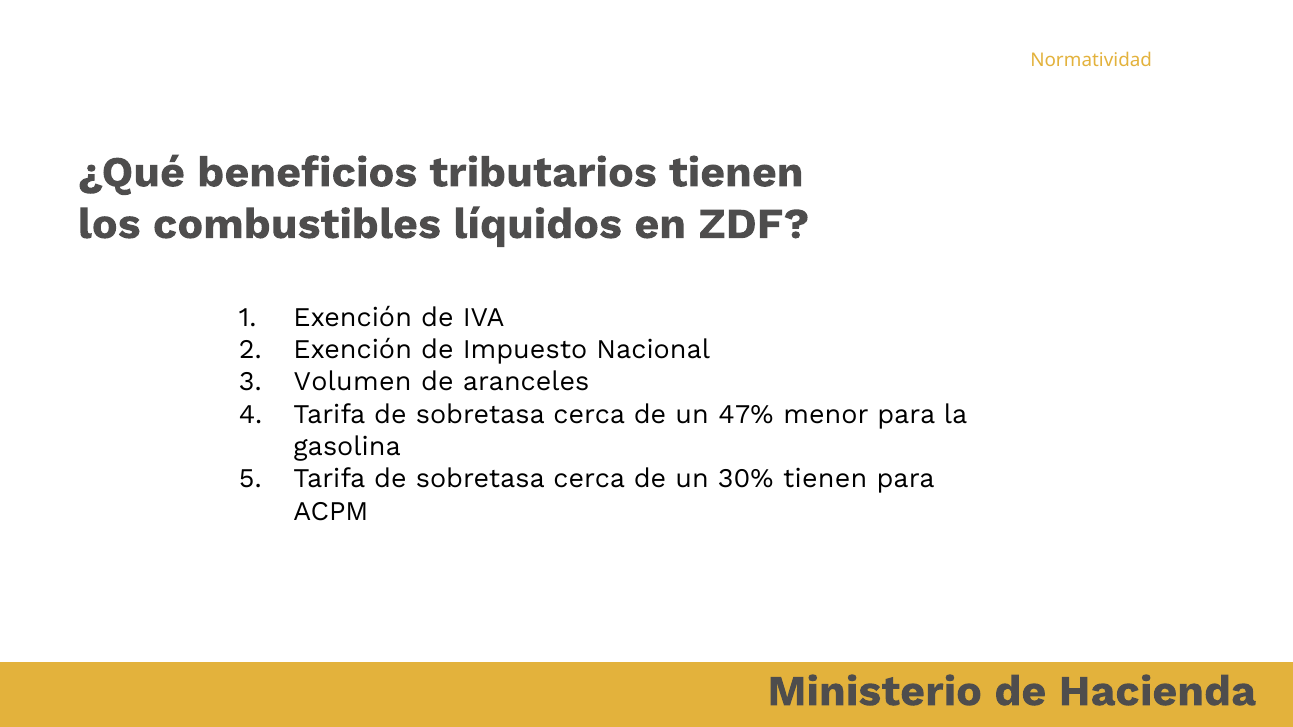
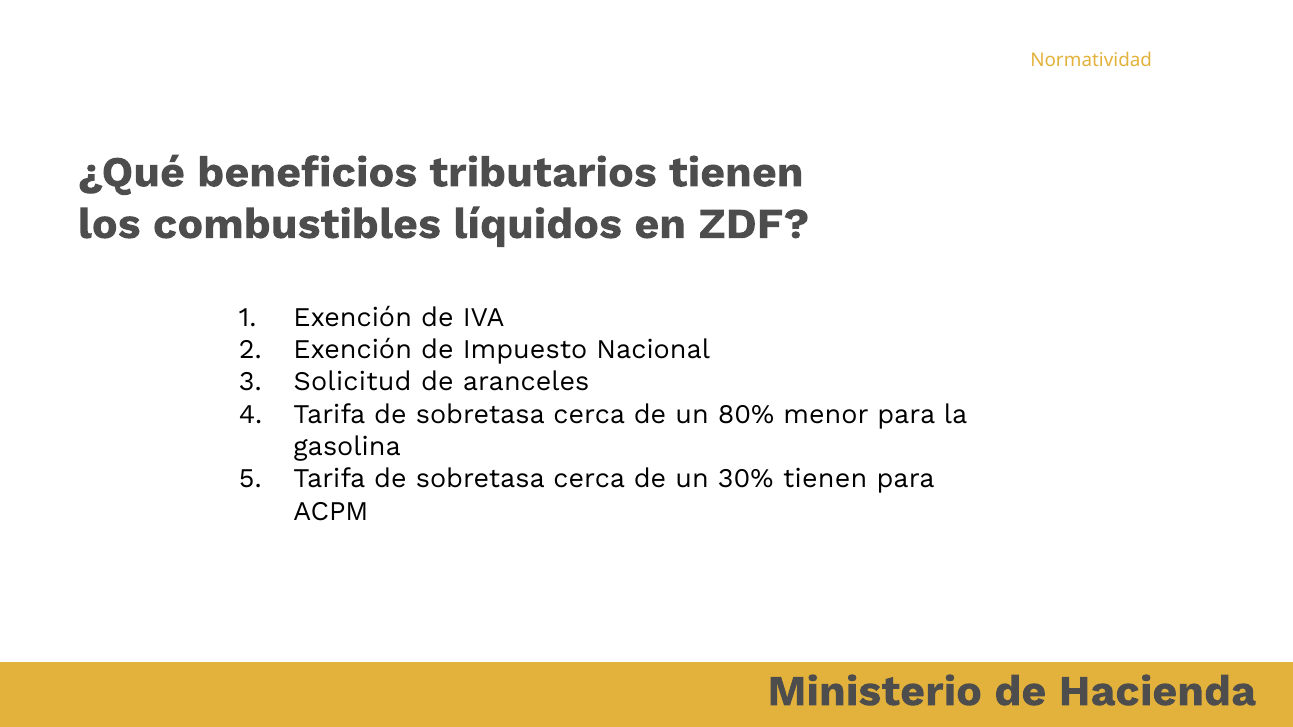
Volumen: Volumen -> Solicitud
47%: 47% -> 80%
